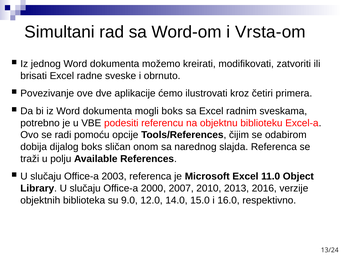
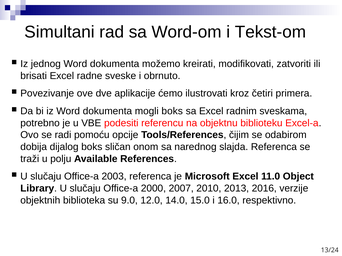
Vrsta-om: Vrsta-om -> Tekst-om
